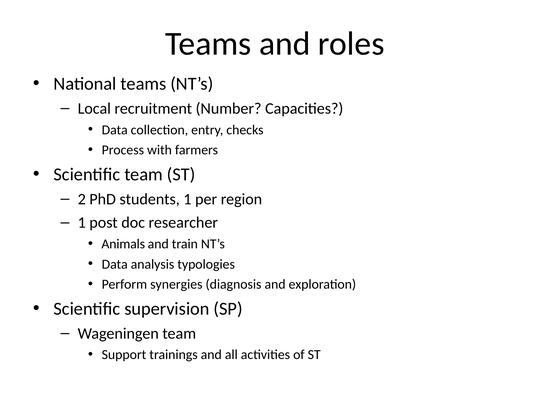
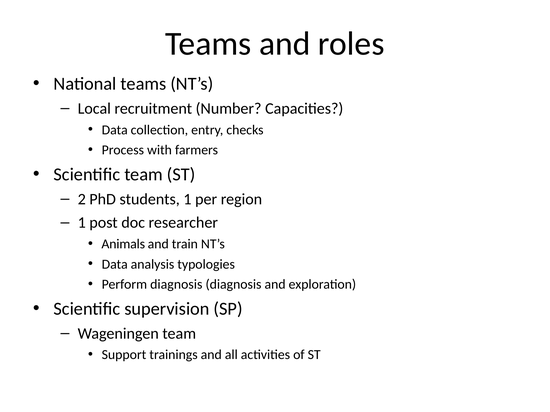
Perform synergies: synergies -> diagnosis
